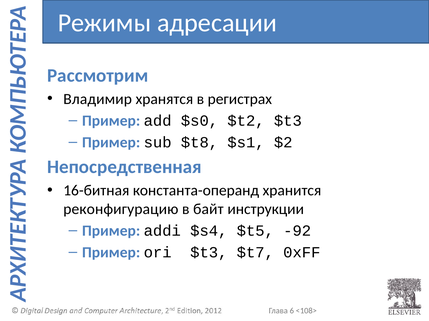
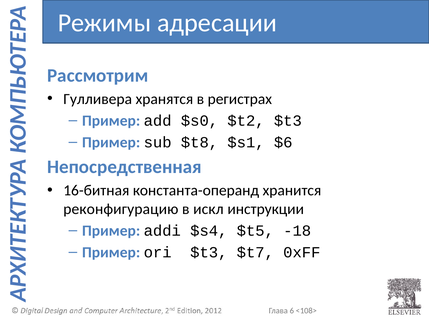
Владимир: Владимир -> Гулливера
$2: $2 -> $6
байт: байт -> искл
-92: -92 -> -18
